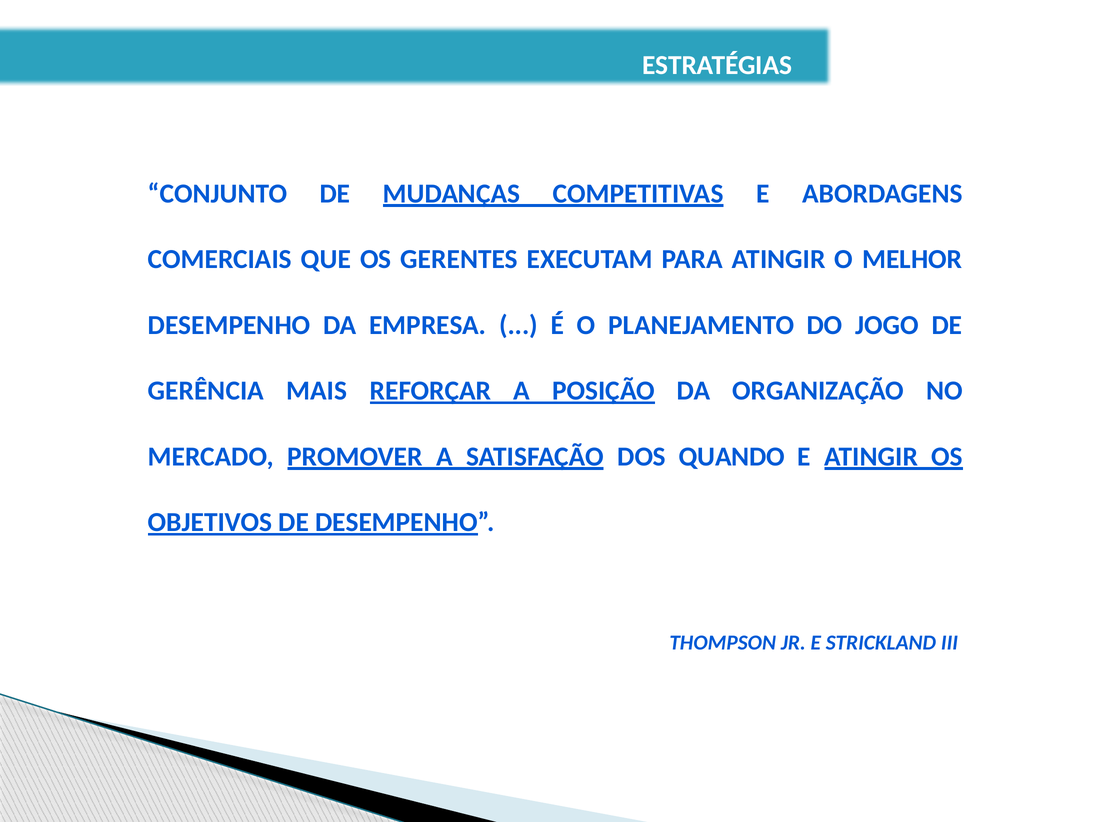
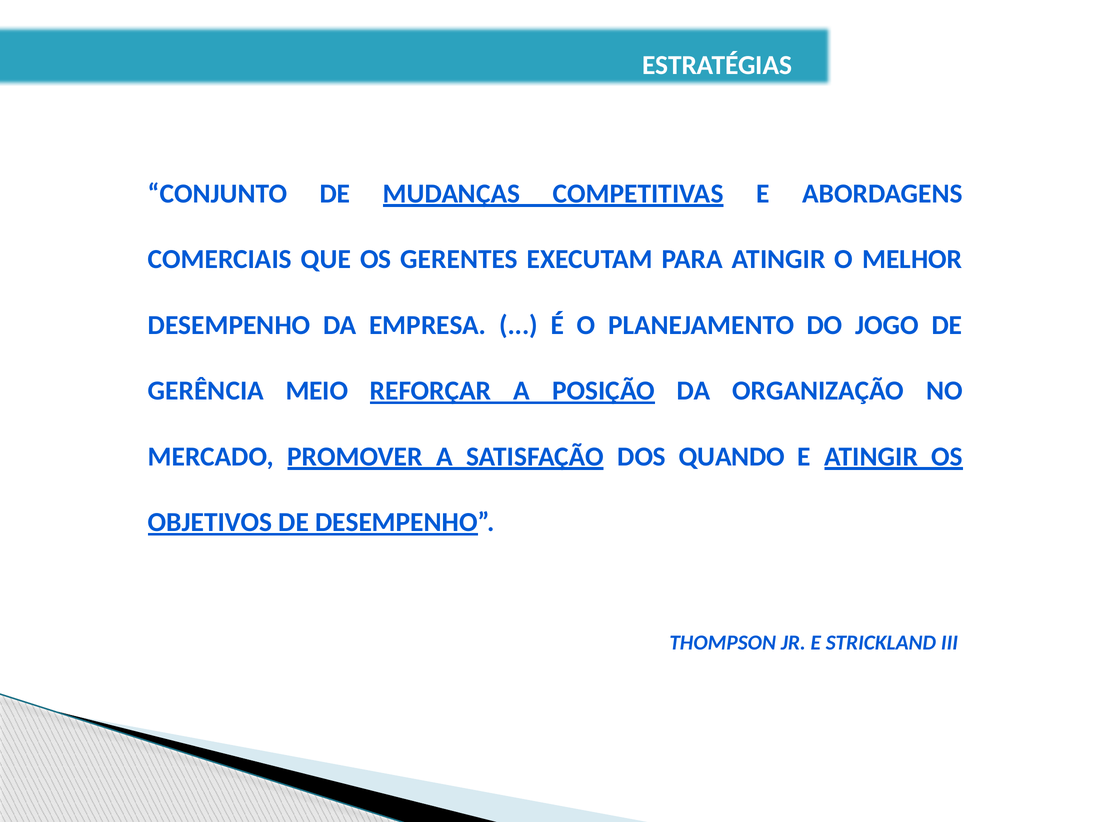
MAIS: MAIS -> MEIO
